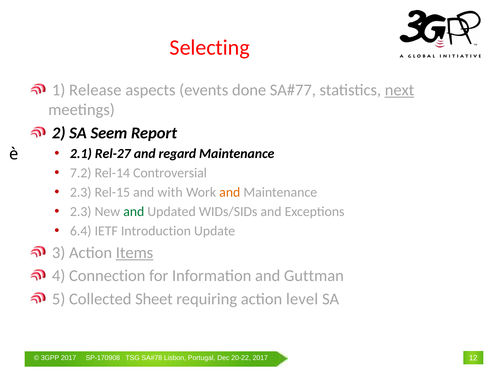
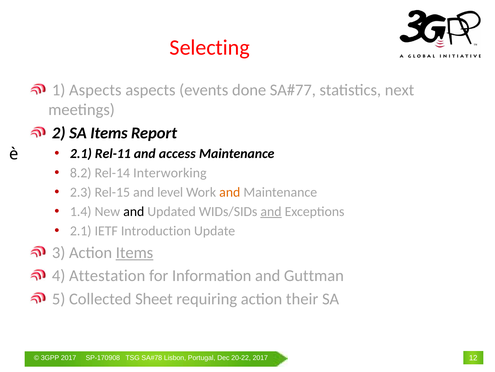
1 Release: Release -> Aspects
next underline: present -> none
SA Seem: Seem -> Items
Rel-27: Rel-27 -> Rel-11
regard: regard -> access
7.2: 7.2 -> 8.2
Controversial: Controversial -> Interworking
with: with -> level
2.3 at (81, 211): 2.3 -> 1.4
and at (134, 211) colour: green -> black
and at (271, 211) underline: none -> present
6.4 at (81, 230): 6.4 -> 2.1
Connection: Connection -> Attestation
level: level -> their
